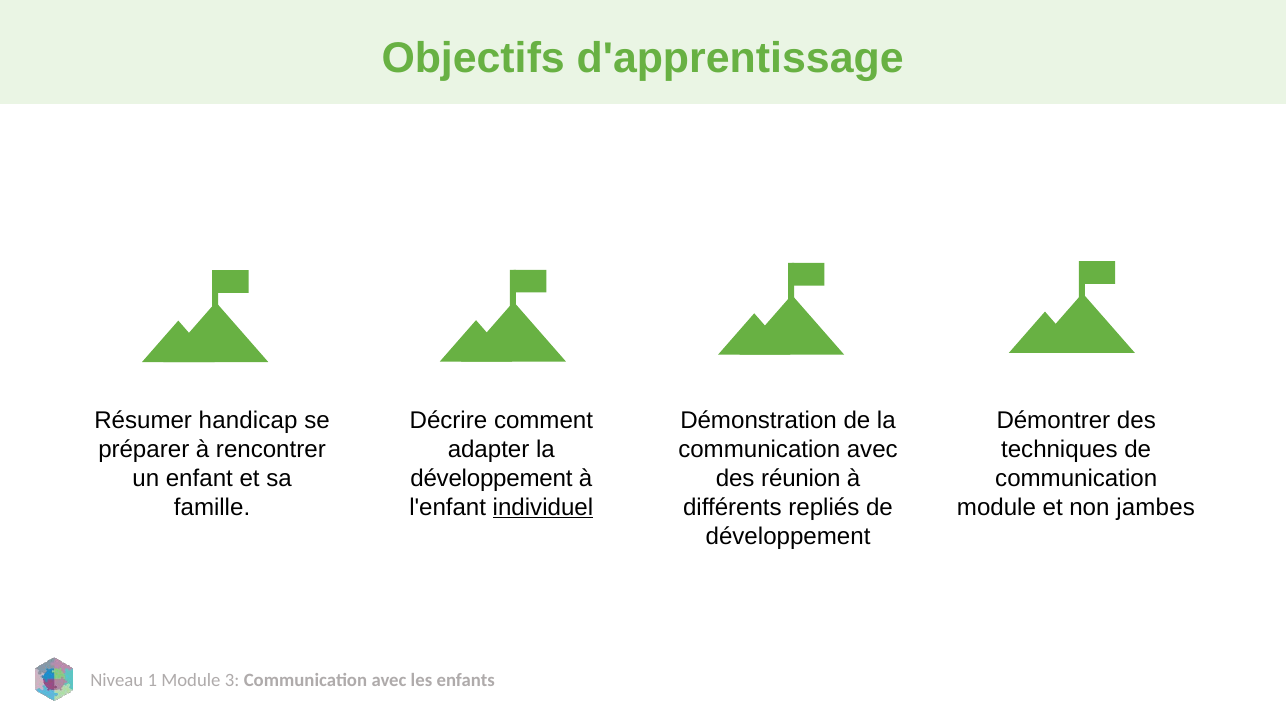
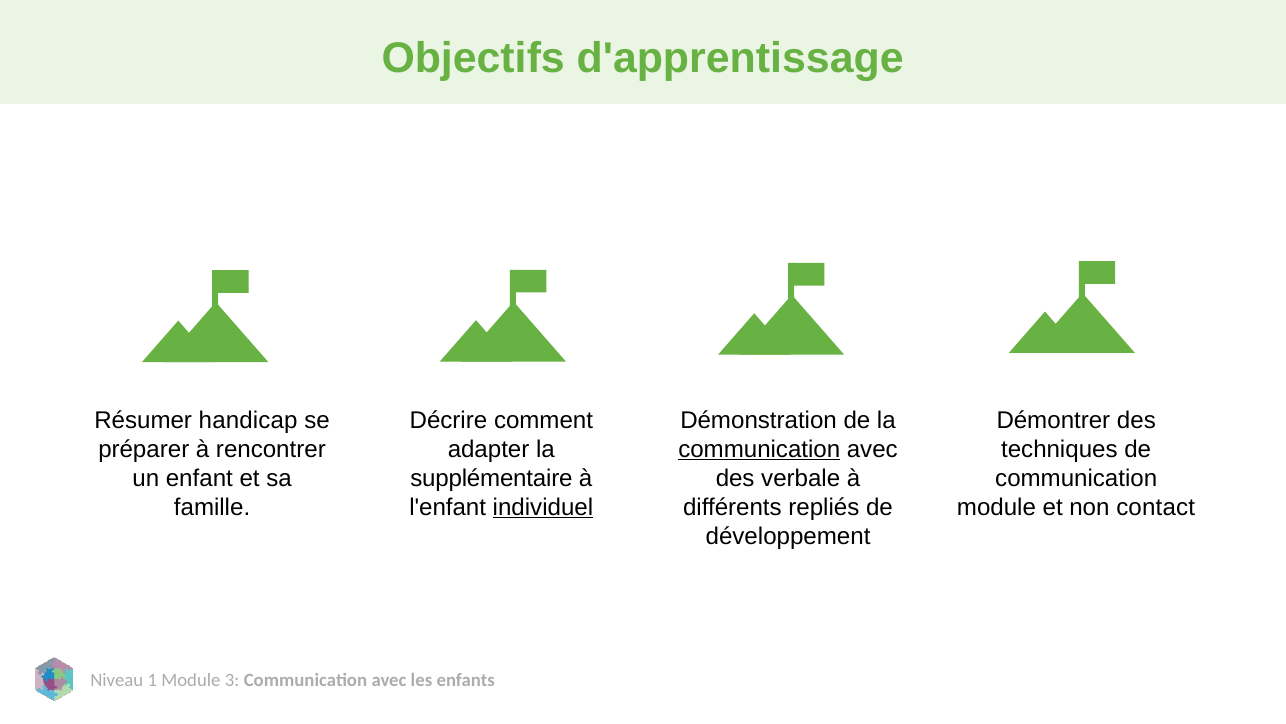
communication at (759, 449) underline: none -> present
développement at (491, 478): développement -> supplémentaire
réunion: réunion -> verbale
jambes: jambes -> contact
